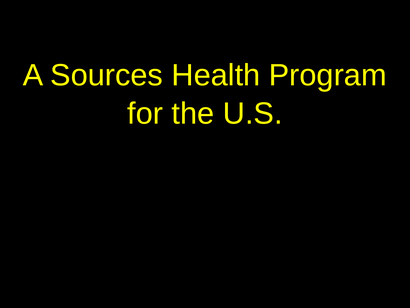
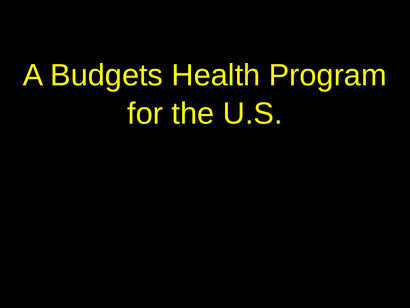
Sources: Sources -> Budgets
